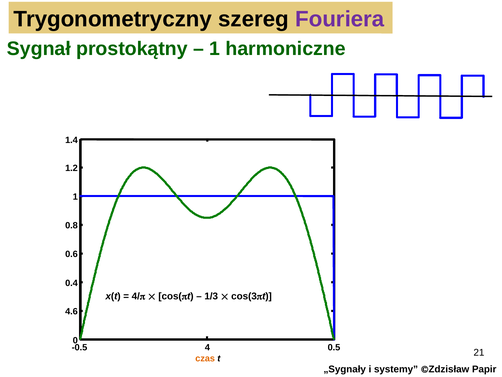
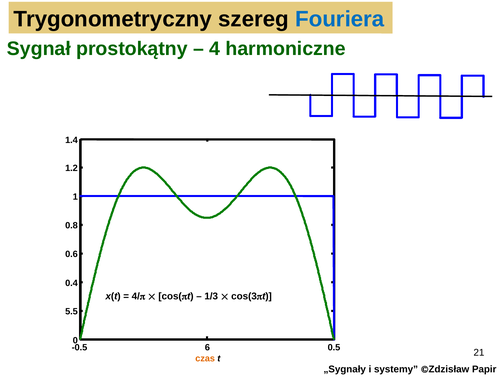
Fouriera colour: purple -> blue
1 at (215, 49): 1 -> 4
4.6: 4.6 -> 5.5
4: 4 -> 6
